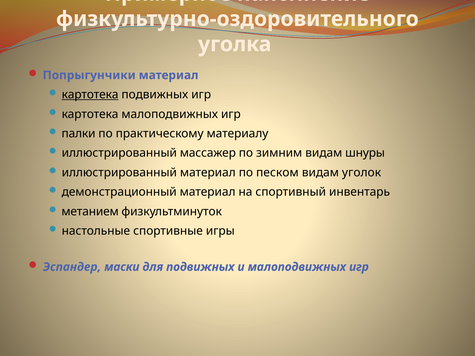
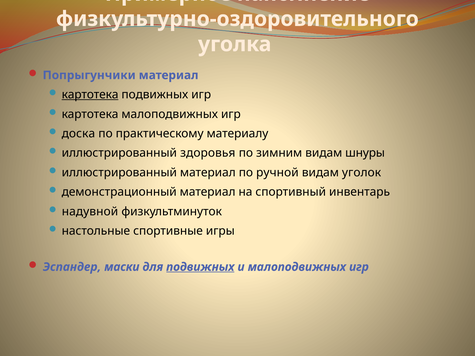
палки: палки -> доска
массажер: массажер -> здоровья
песком: песком -> ручной
метанием: метанием -> надувной
подвижных at (200, 267) underline: none -> present
